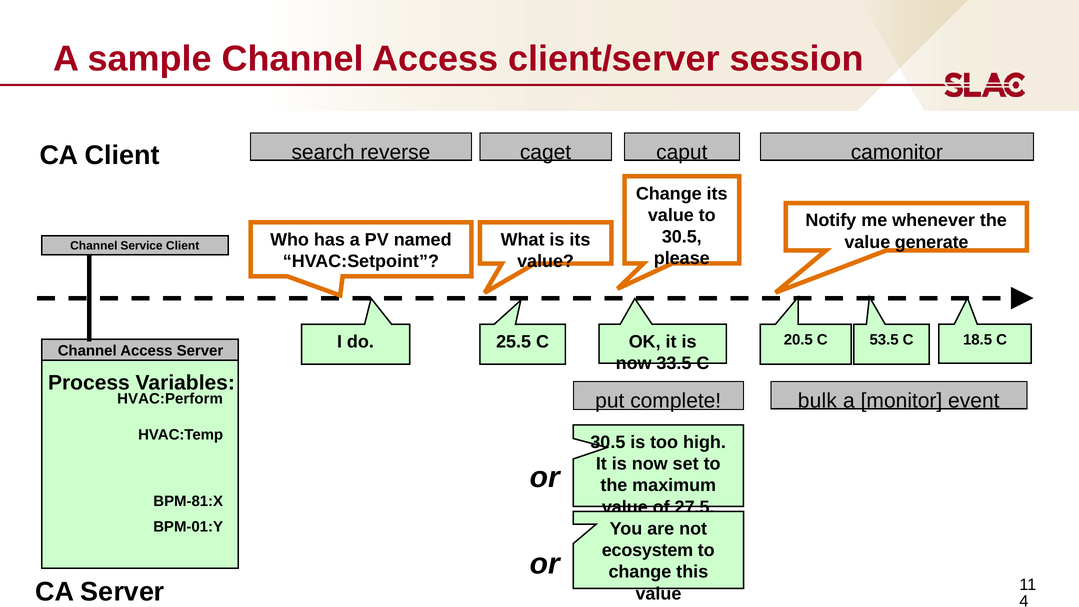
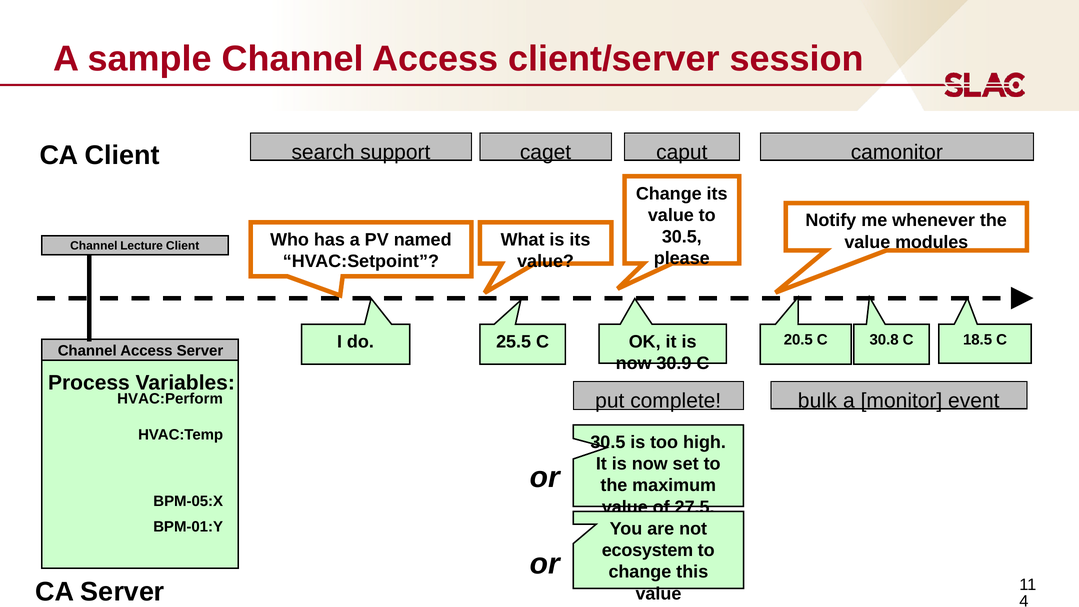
reverse: reverse -> support
generate: generate -> modules
Service: Service -> Lecture
53.5: 53.5 -> 30.8
33.5: 33.5 -> 30.9
BPM-81:X: BPM-81:X -> BPM-05:X
